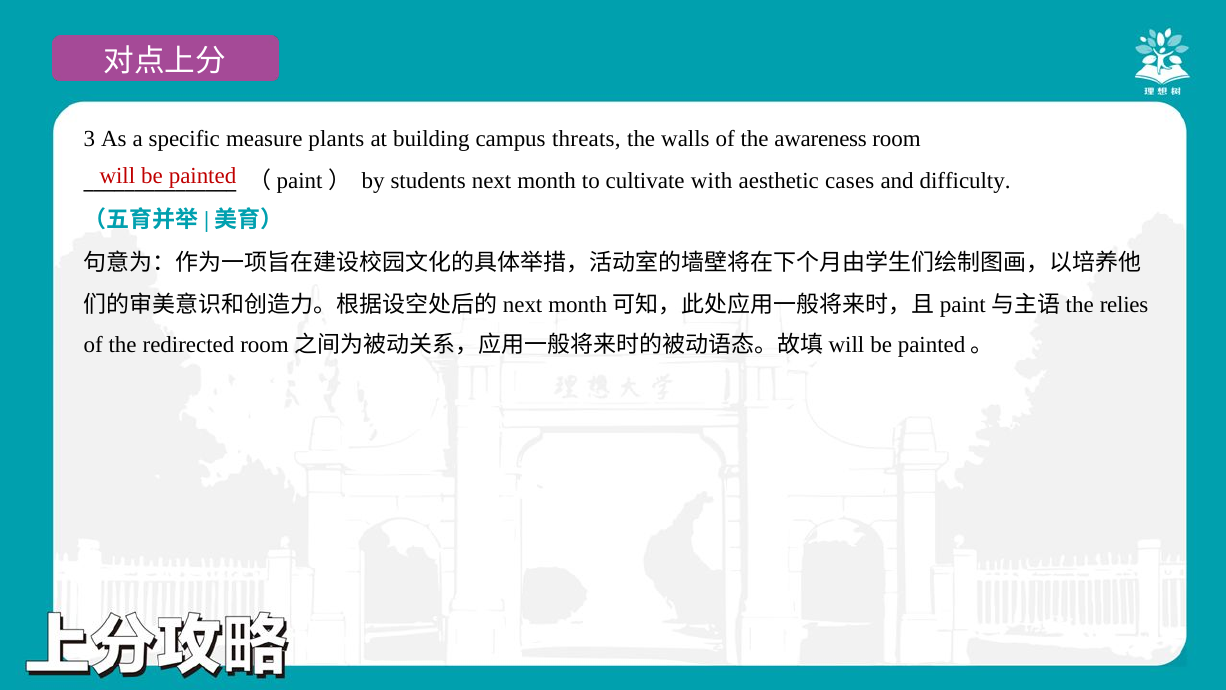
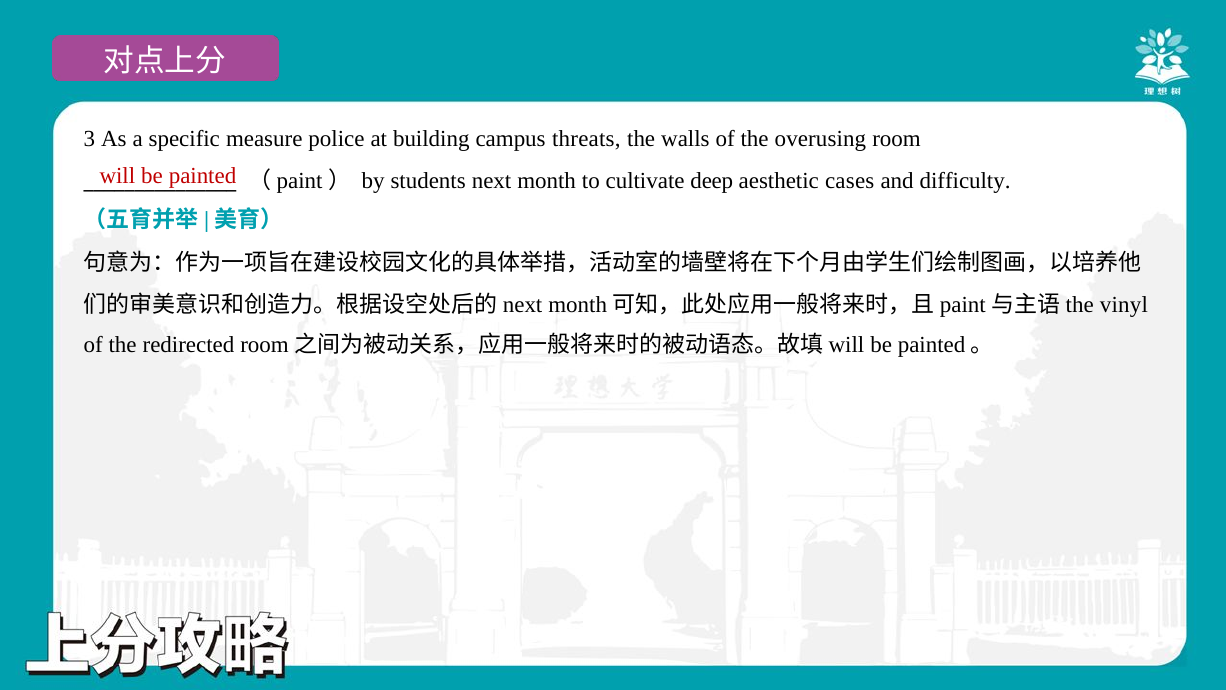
plants: plants -> police
awareness: awareness -> overusing
with: with -> deep
relies: relies -> vinyl
